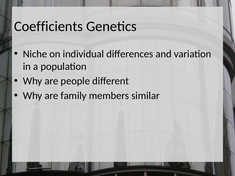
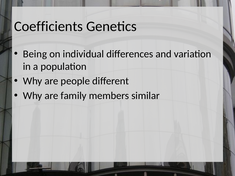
Niche: Niche -> Being
